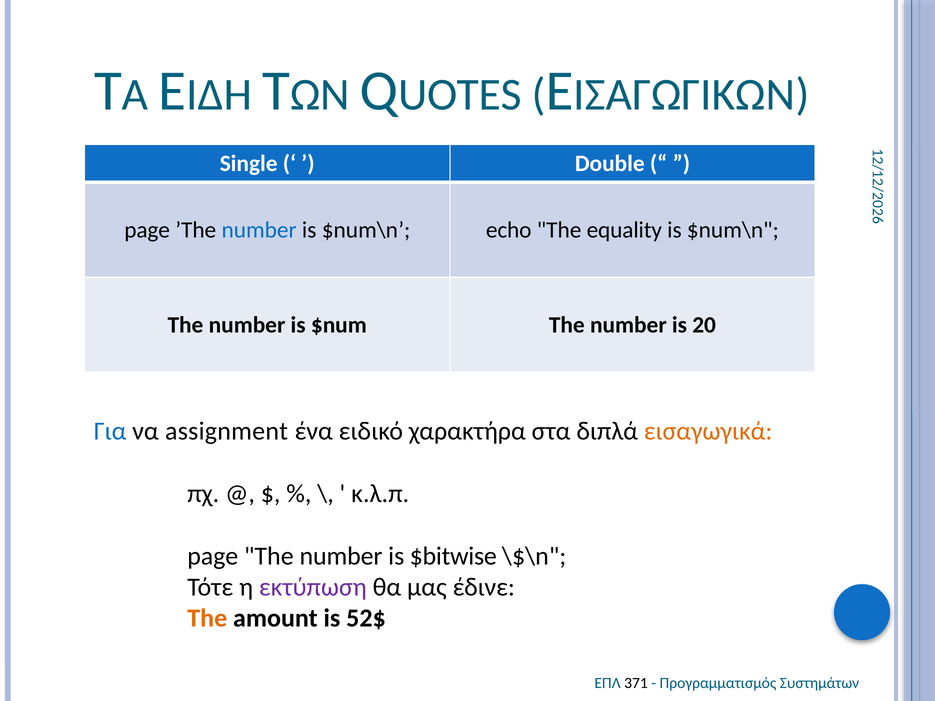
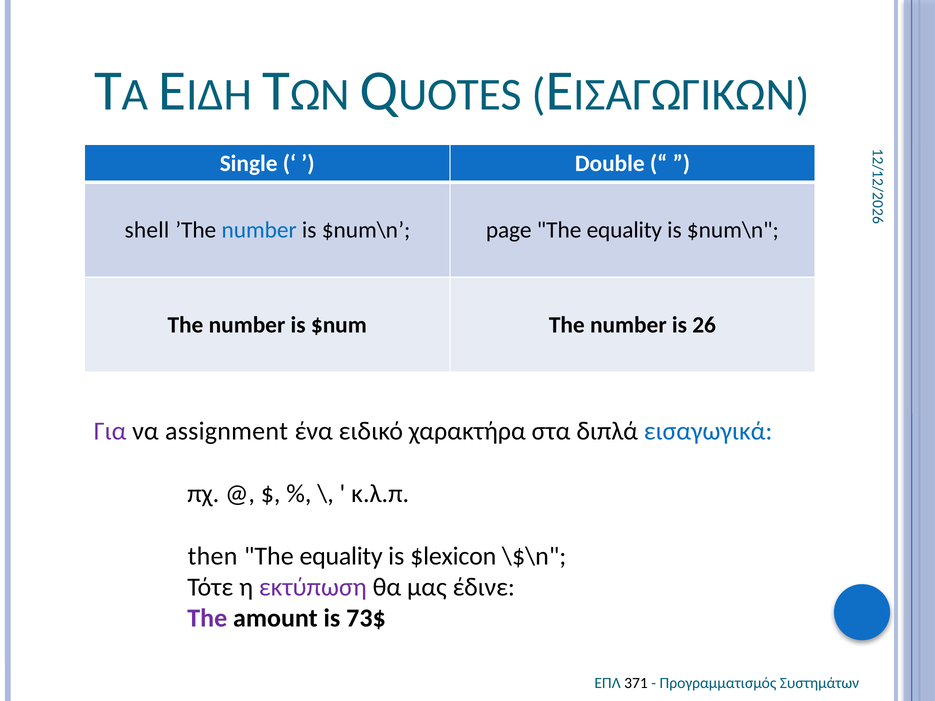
page at (147, 230): page -> shell
echo: echo -> page
20: 20 -> 26
Για colour: blue -> purple
εισαγωγικά colour: orange -> blue
page at (213, 556): page -> then
number at (341, 556): number -> equality
$bitwise: $bitwise -> $lexicon
The at (207, 619) colour: orange -> purple
52$: 52$ -> 73$
